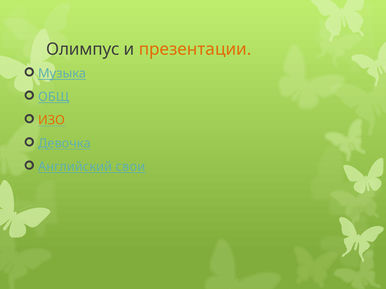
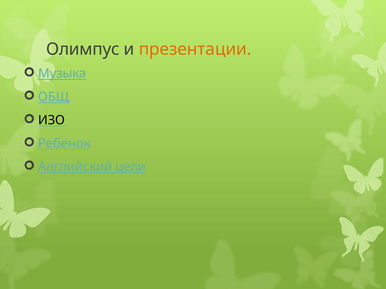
ИЗО colour: orange -> black
Девочка: Девочка -> Ребенок
свои: свои -> цели
